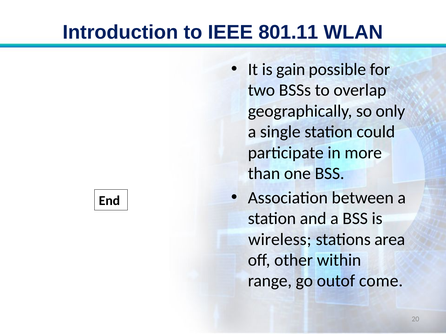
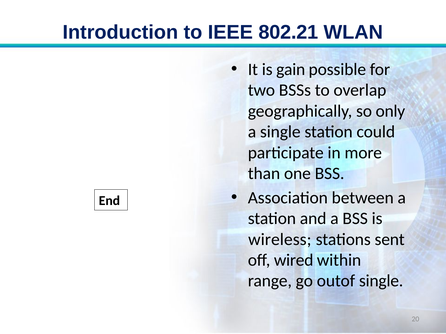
801.11: 801.11 -> 802.21
area: area -> sent
other: other -> wired
outof come: come -> single
